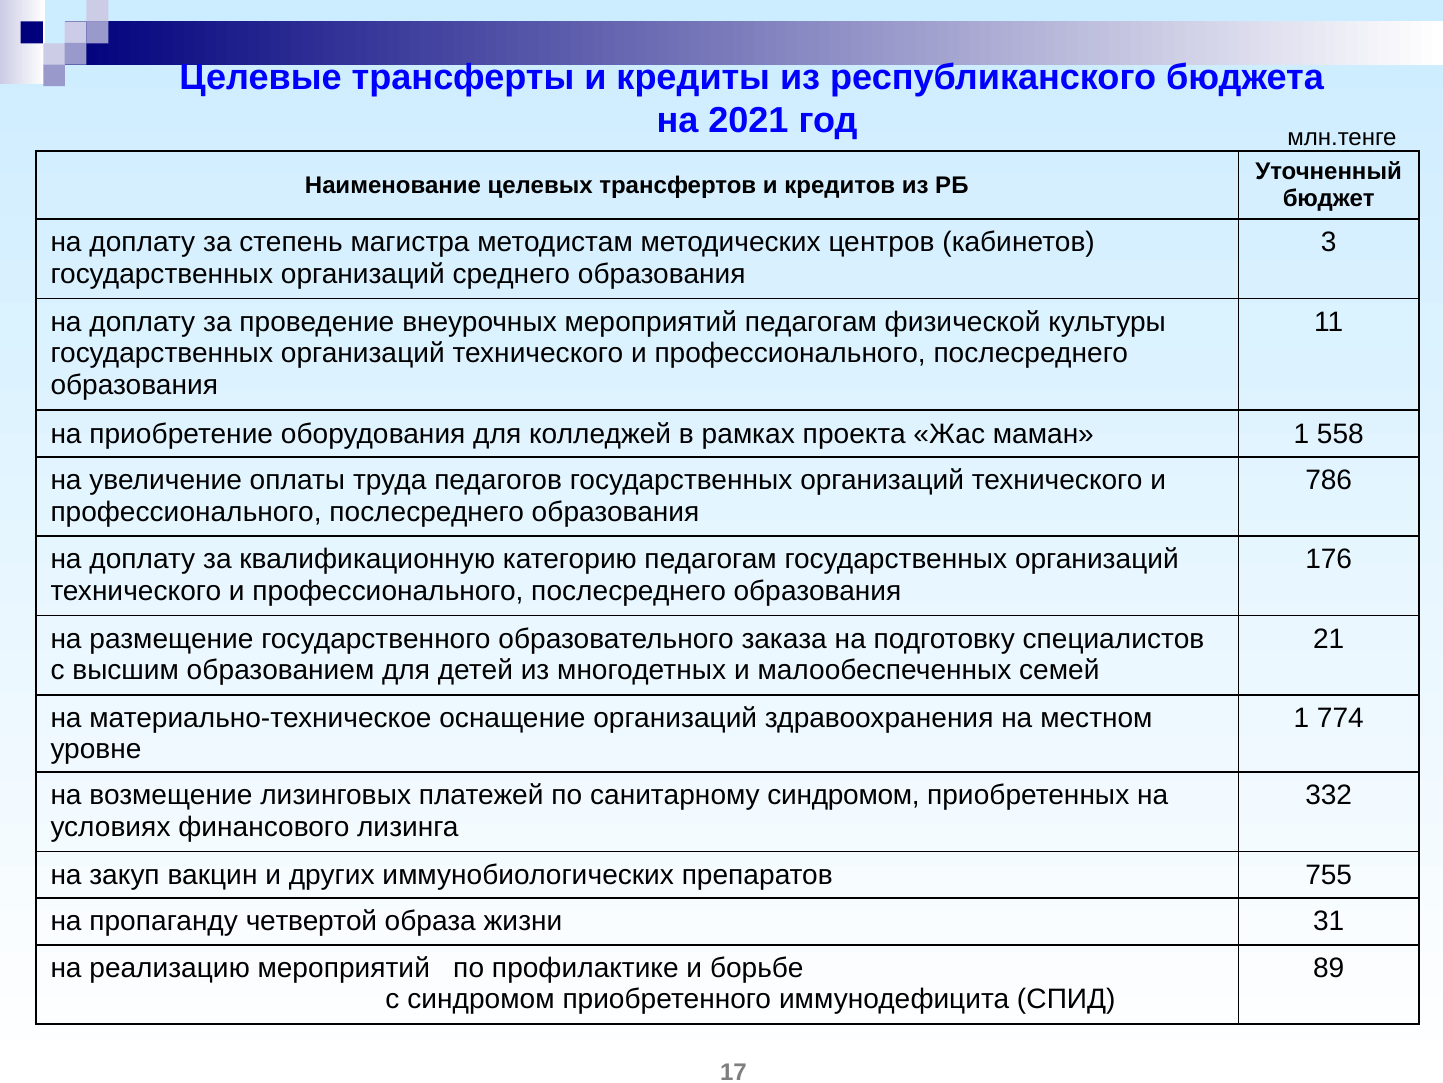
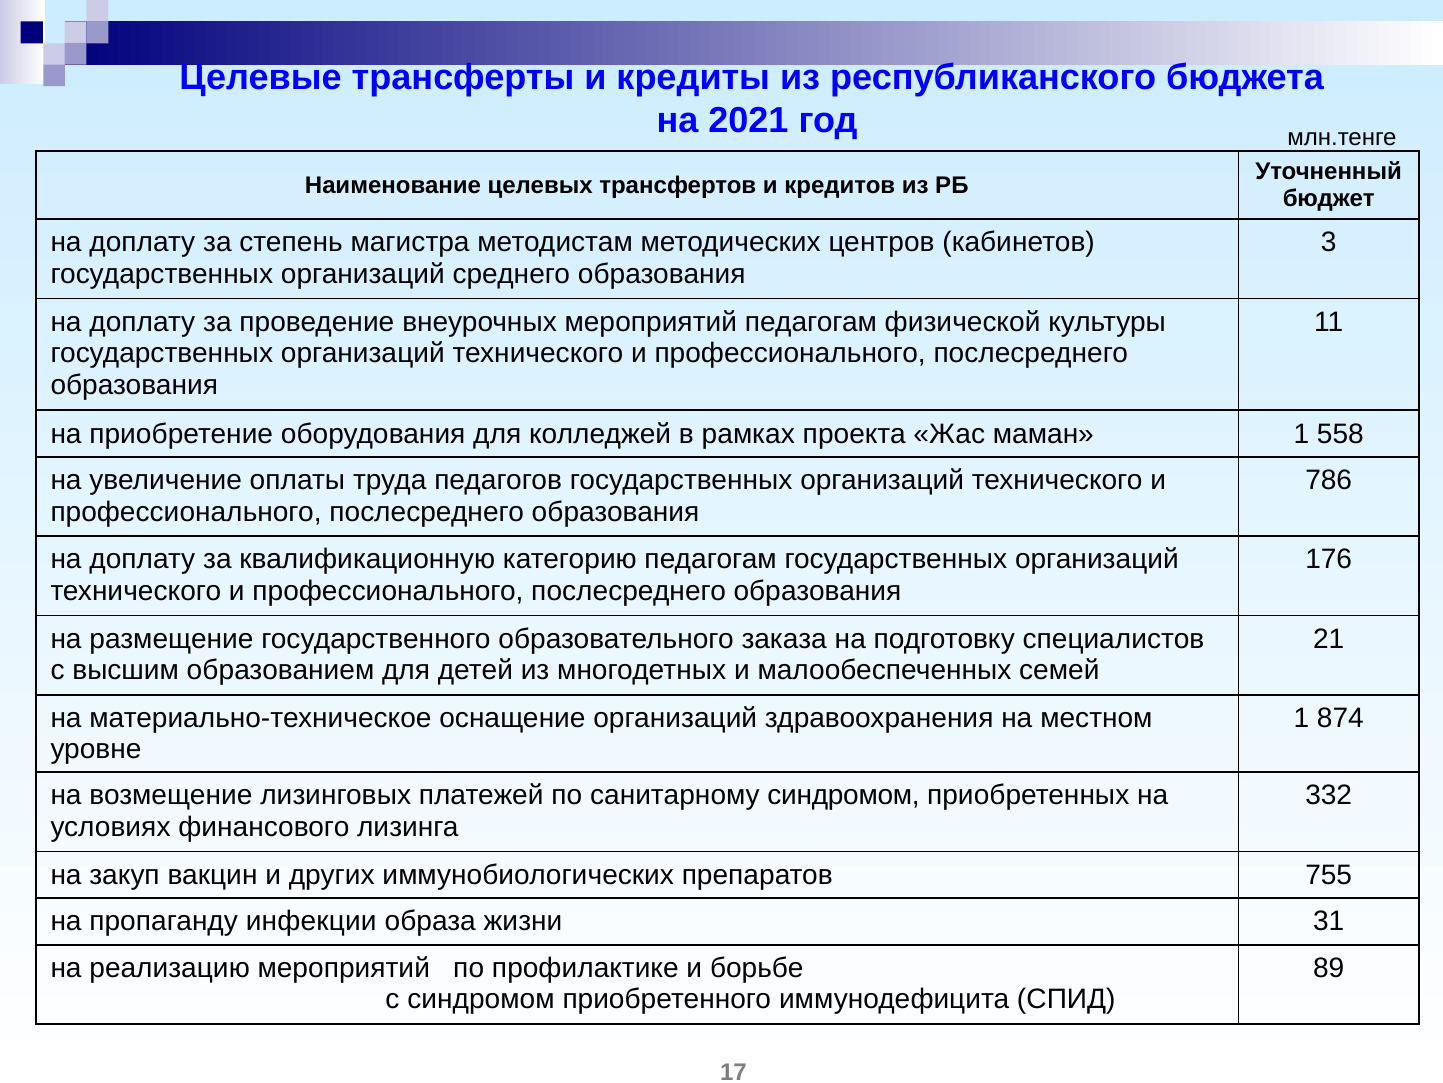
774: 774 -> 874
четвертой: четвертой -> инфекции
